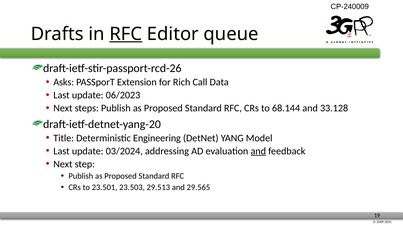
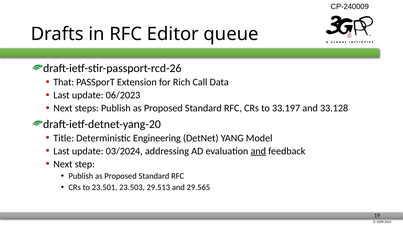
RFC at (126, 34) underline: present -> none
Asks: Asks -> That
68.144: 68.144 -> 33.197
